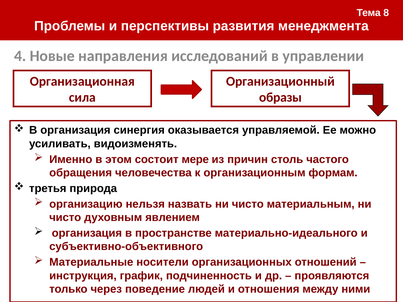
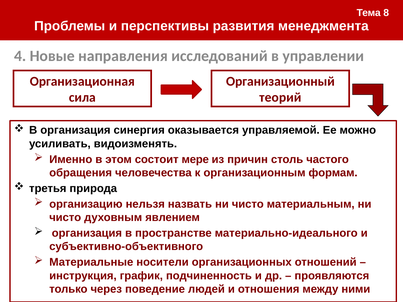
образы: образы -> теорий
